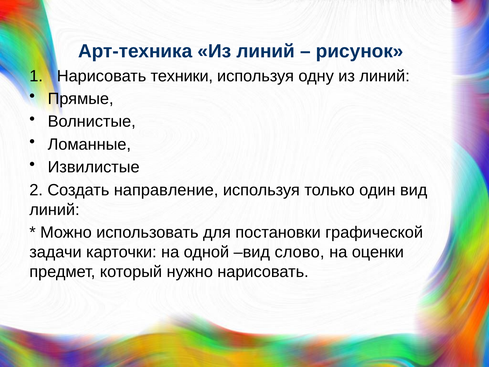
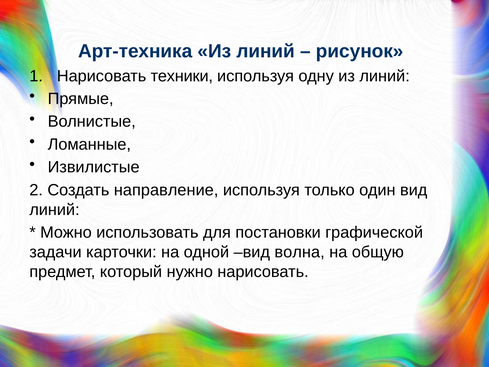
слово: слово -> волна
оценки: оценки -> общую
